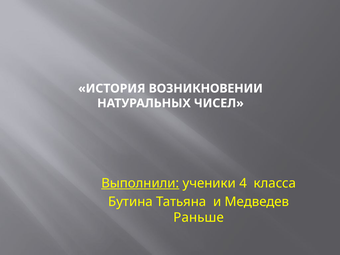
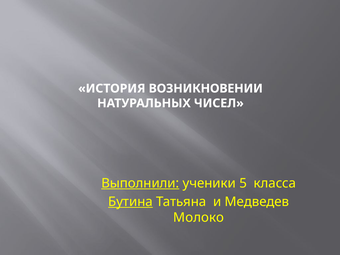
4: 4 -> 5
Бутина underline: none -> present
Раньше: Раньше -> Молоко
